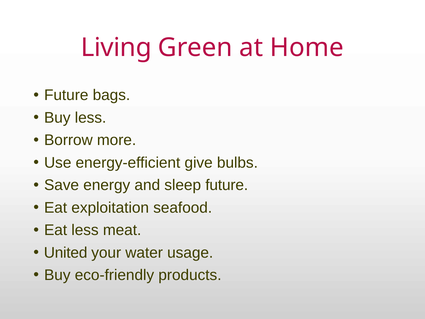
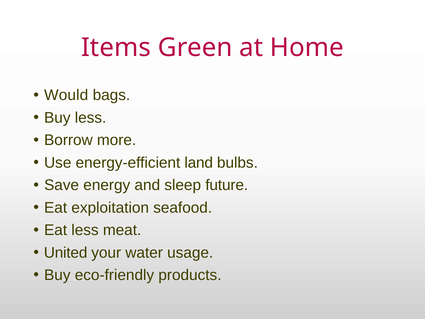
Living: Living -> Items
Future at (66, 95): Future -> Would
give: give -> land
